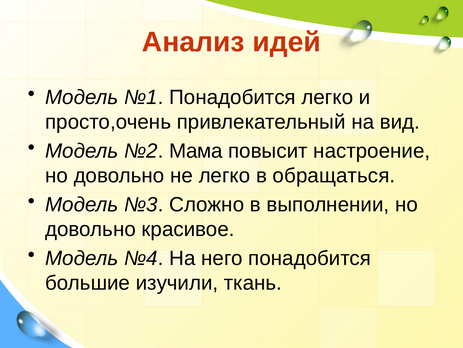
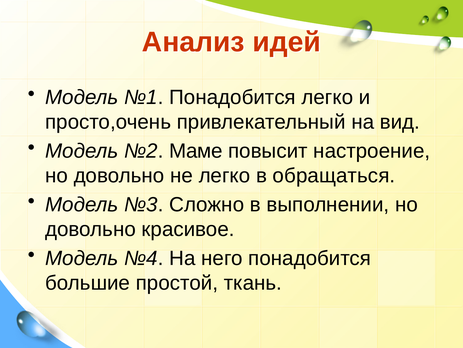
Мама: Мама -> Маме
изучили: изучили -> простой
